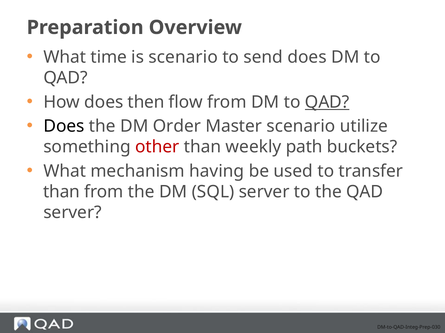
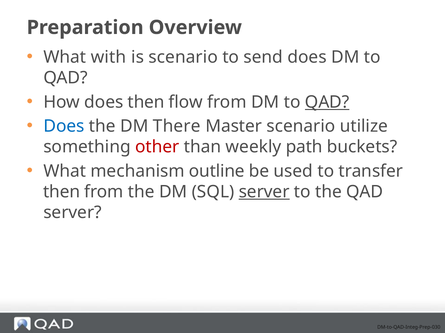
time: time -> with
Does at (64, 126) colour: black -> blue
Order: Order -> There
having: having -> outline
than at (62, 192): than -> then
server at (264, 192) underline: none -> present
